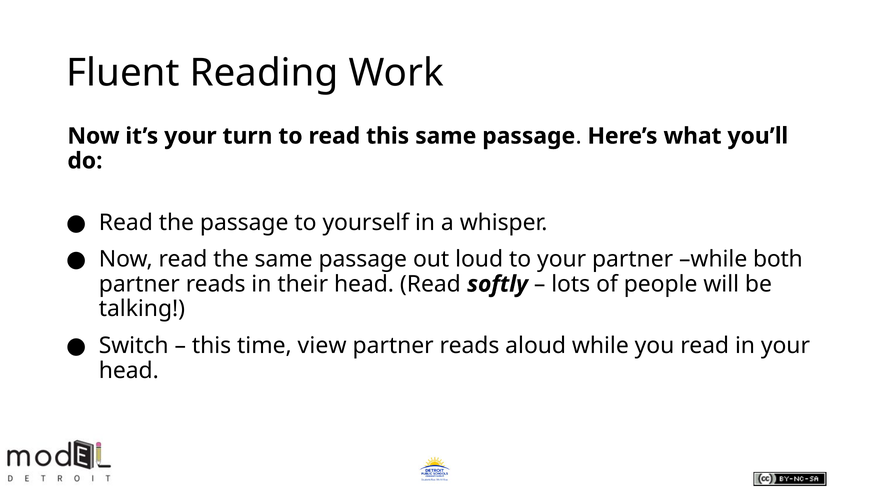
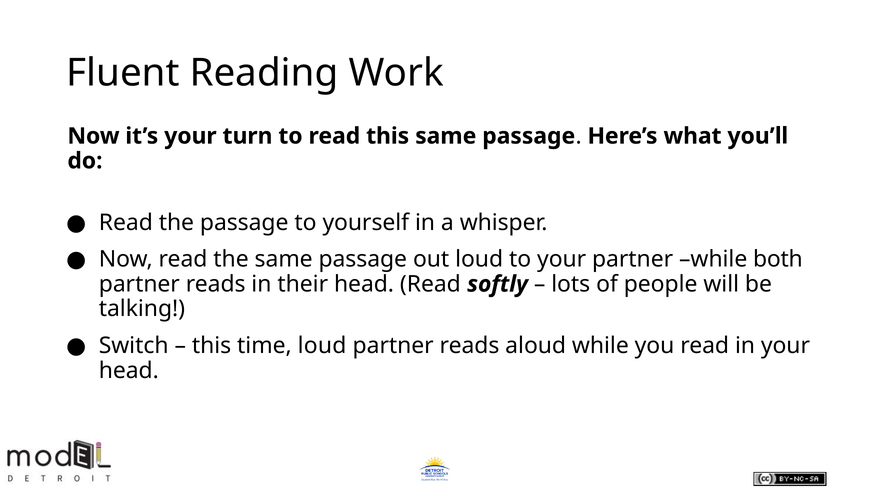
time view: view -> loud
